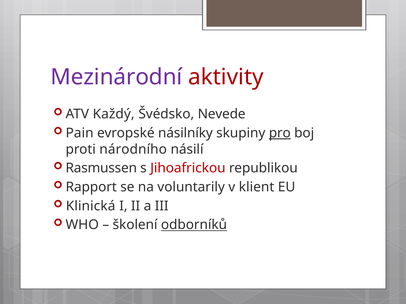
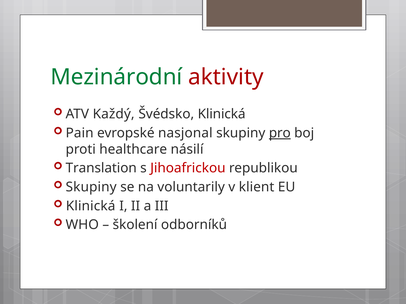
Mezinárodní colour: purple -> green
Švédsko Nevede: Nevede -> Klinická
násilníky: násilníky -> nasjonal
národního: národního -> healthcare
Rasmussen: Rasmussen -> Translation
Rapport at (91, 187): Rapport -> Skupiny
odborníků underline: present -> none
